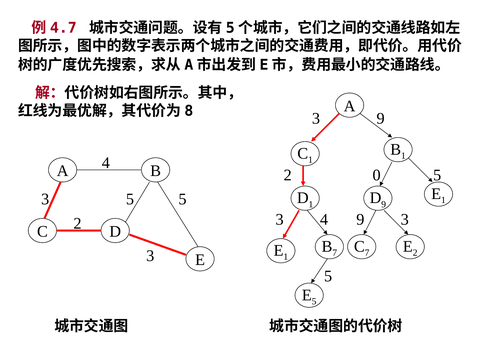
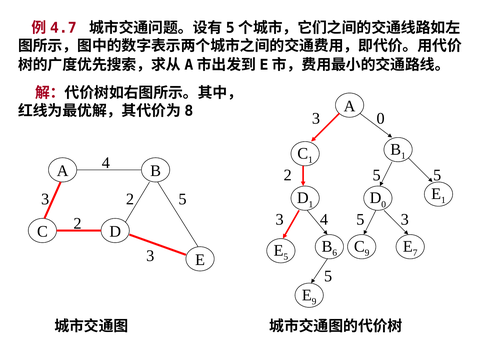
3 9: 9 -> 0
0 at (377, 175): 0 -> 5
D 9: 9 -> 0
5 at (130, 199): 5 -> 2
4 9: 9 -> 5
B 7: 7 -> 6
C 7: 7 -> 9
E 2: 2 -> 7
1 at (286, 257): 1 -> 5
E 5: 5 -> 9
